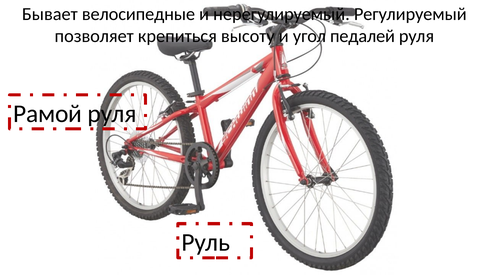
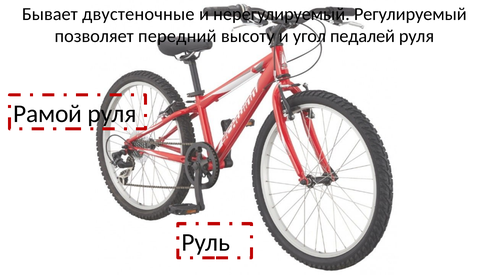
велосипедные: велосипедные -> двустеночные
крепиться: крепиться -> передний
